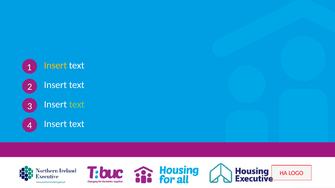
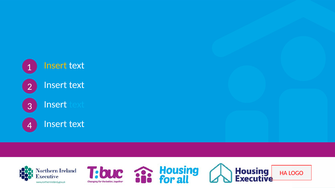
text at (77, 105) colour: light green -> light blue
